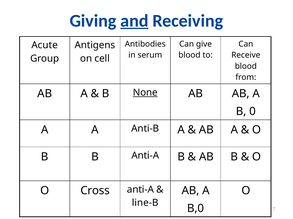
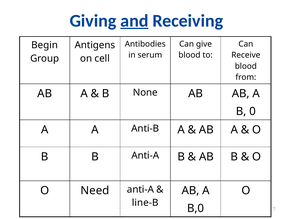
Acute: Acute -> Begin
None underline: present -> none
Cross: Cross -> Need
